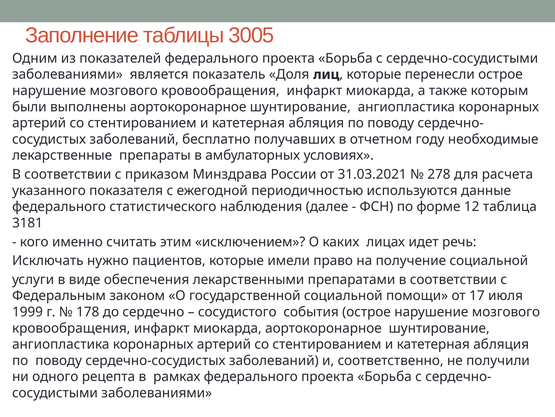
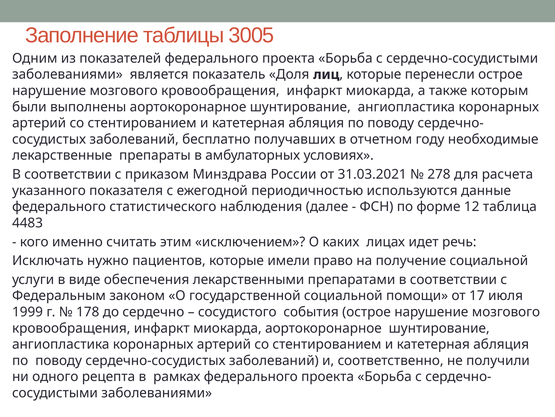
3181: 3181 -> 4483
